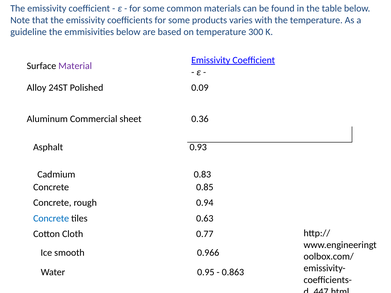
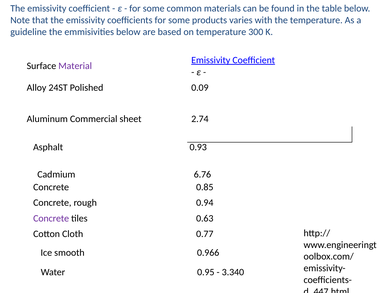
0.36: 0.36 -> 2.74
0.83: 0.83 -> 6.76
Concrete at (51, 219) colour: blue -> purple
0.863: 0.863 -> 3.340
